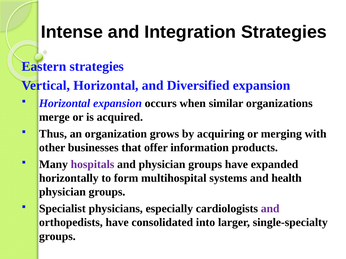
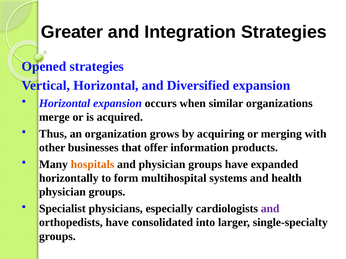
Intense: Intense -> Greater
Eastern: Eastern -> Opened
hospitals colour: purple -> orange
